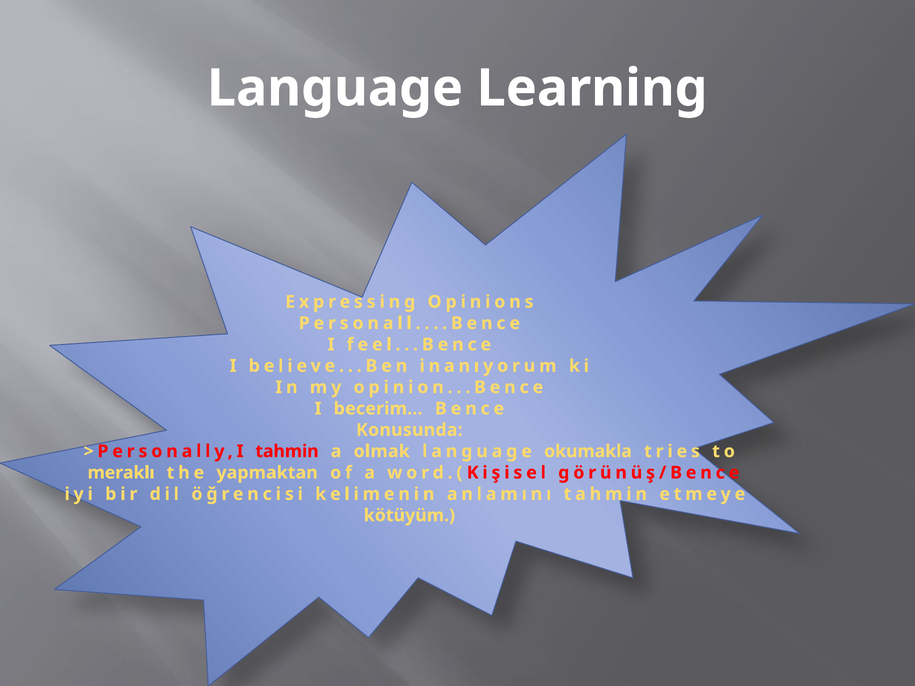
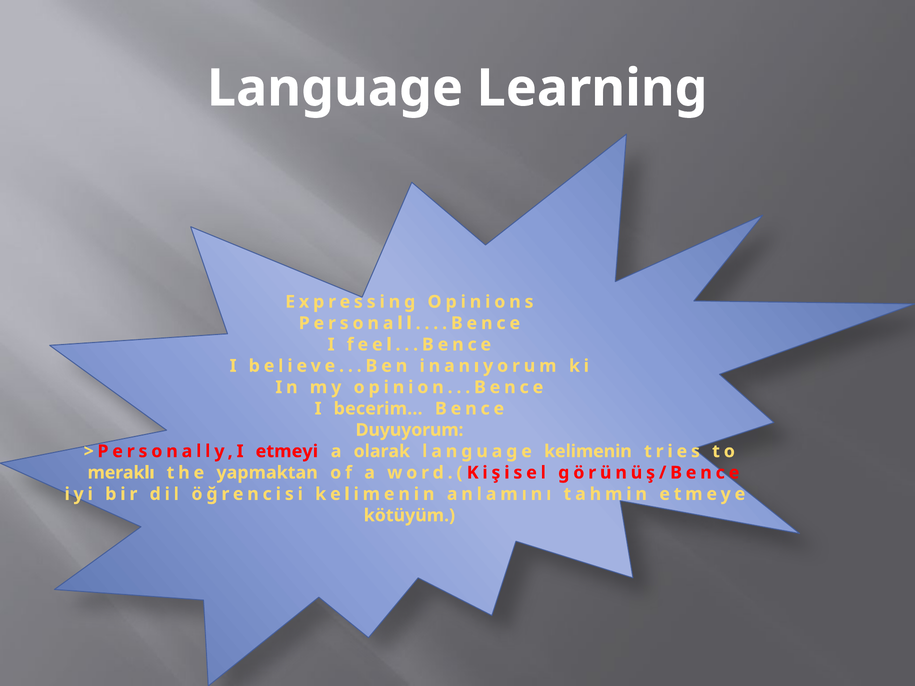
Konusunda: Konusunda -> Duyuyorum
>Personally,I tahmin: tahmin -> etmeyi
olmak: olmak -> olarak
language okumakla: okumakla -> kelimenin
